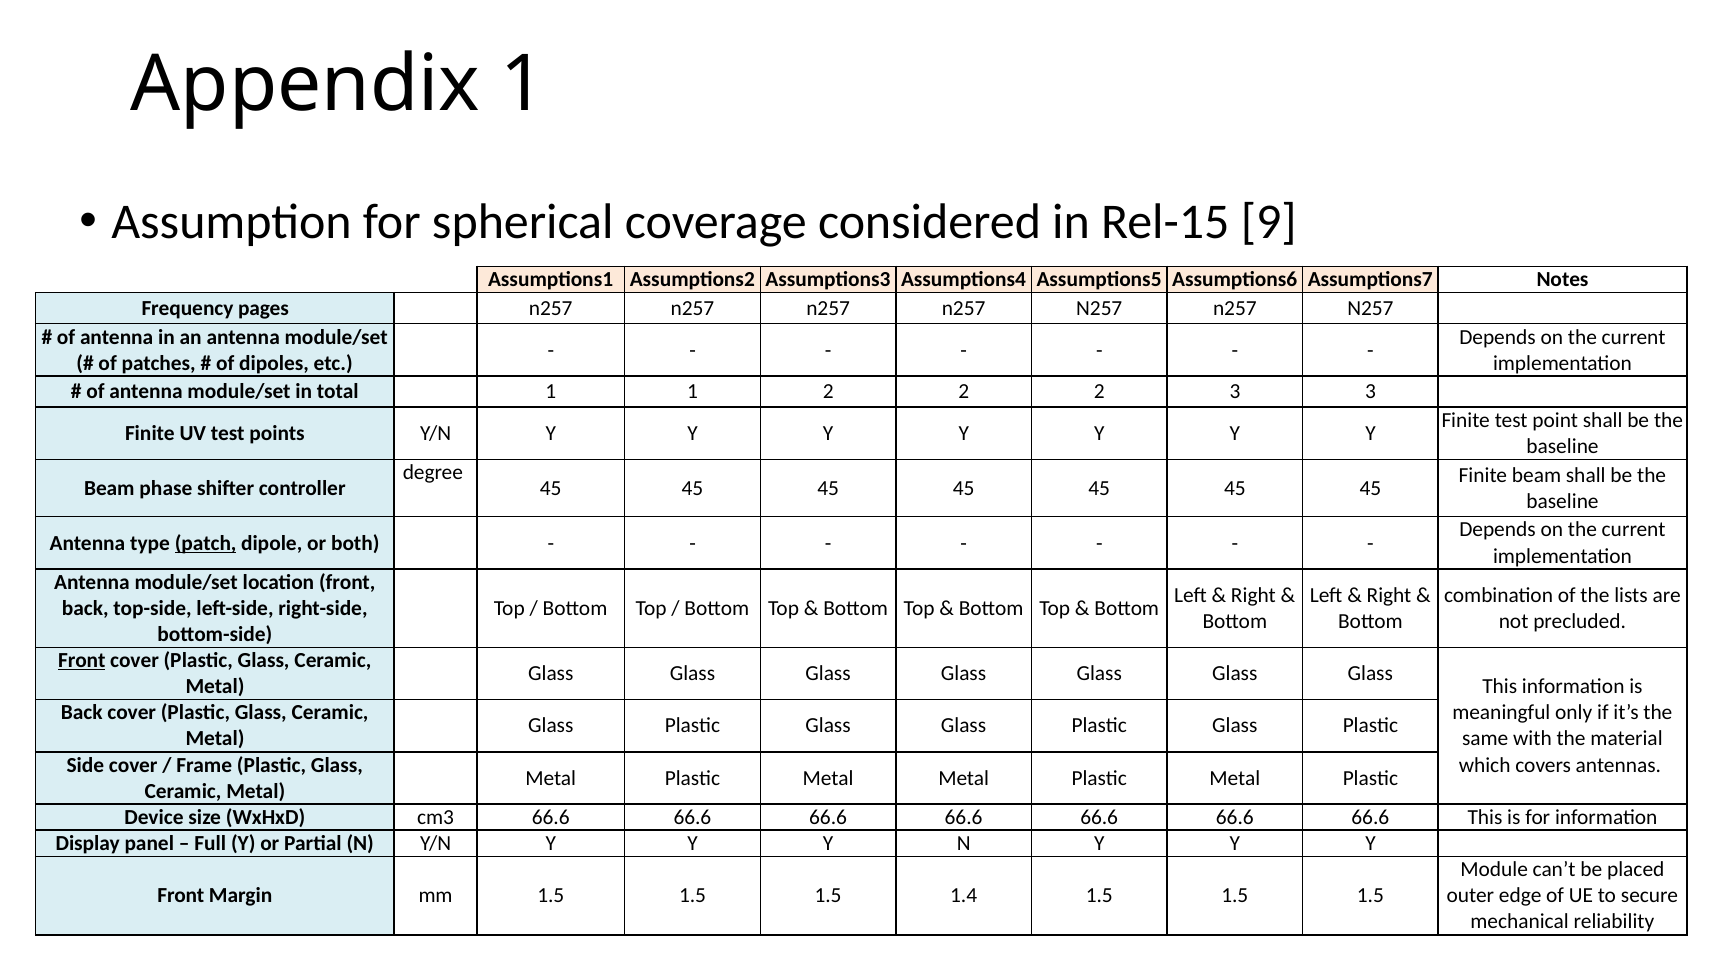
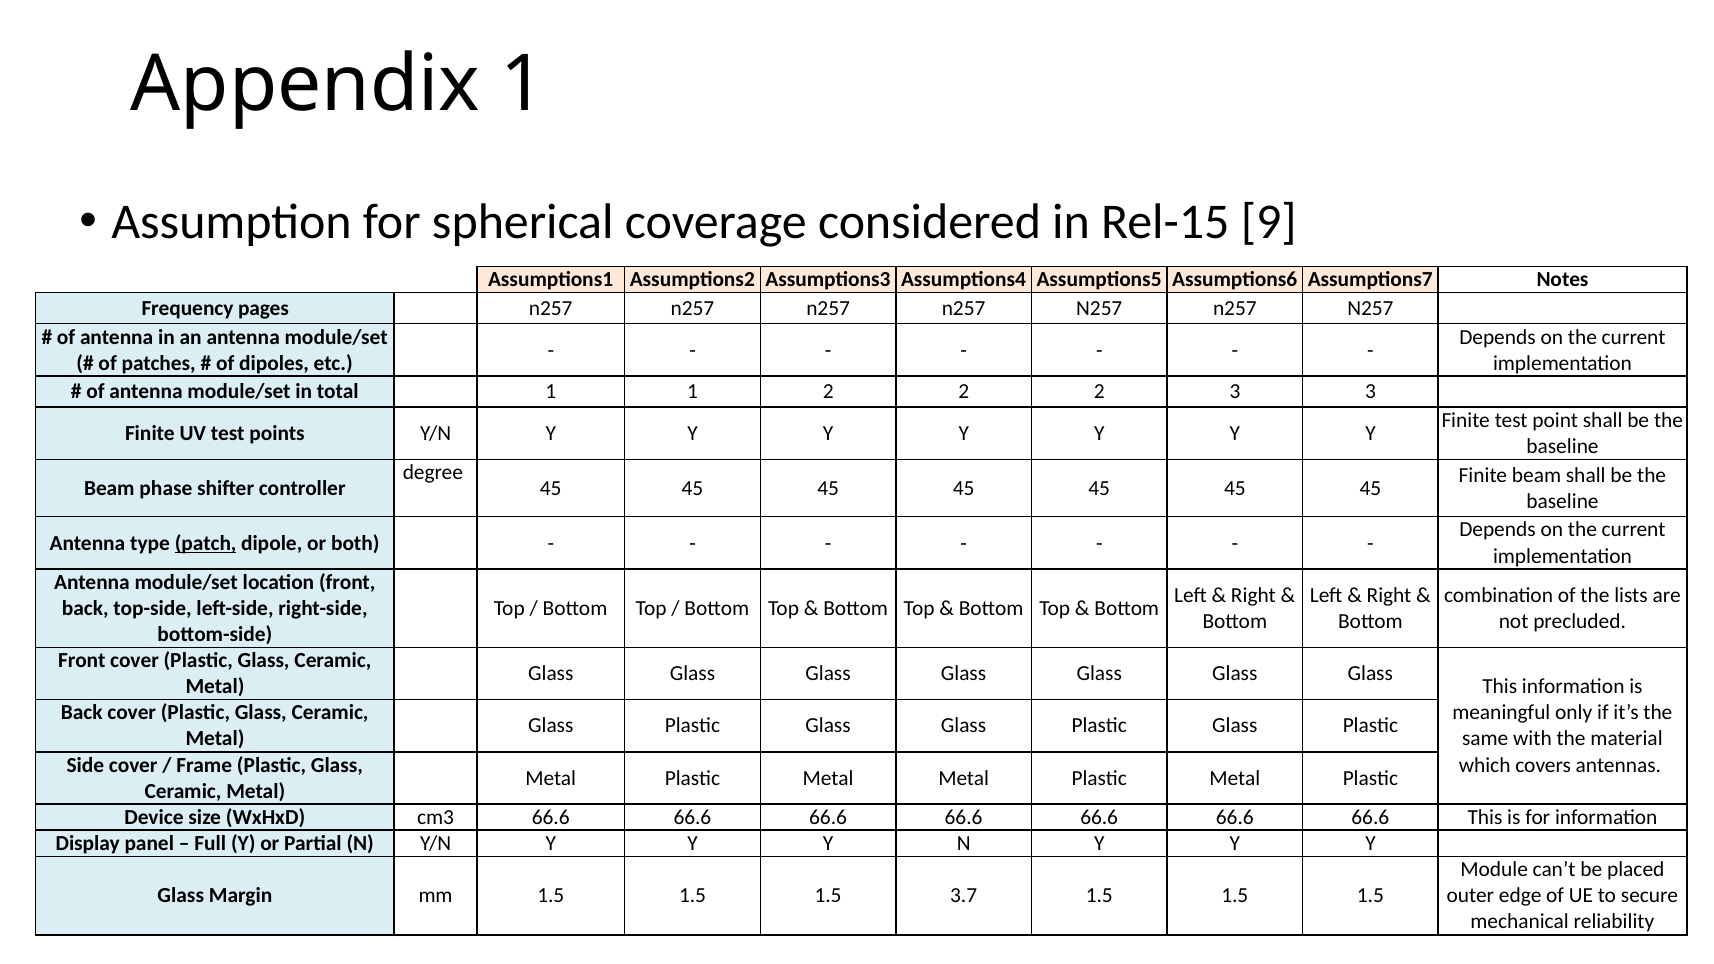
Front at (82, 661) underline: present -> none
Front at (181, 896): Front -> Glass
1.4: 1.4 -> 3.7
